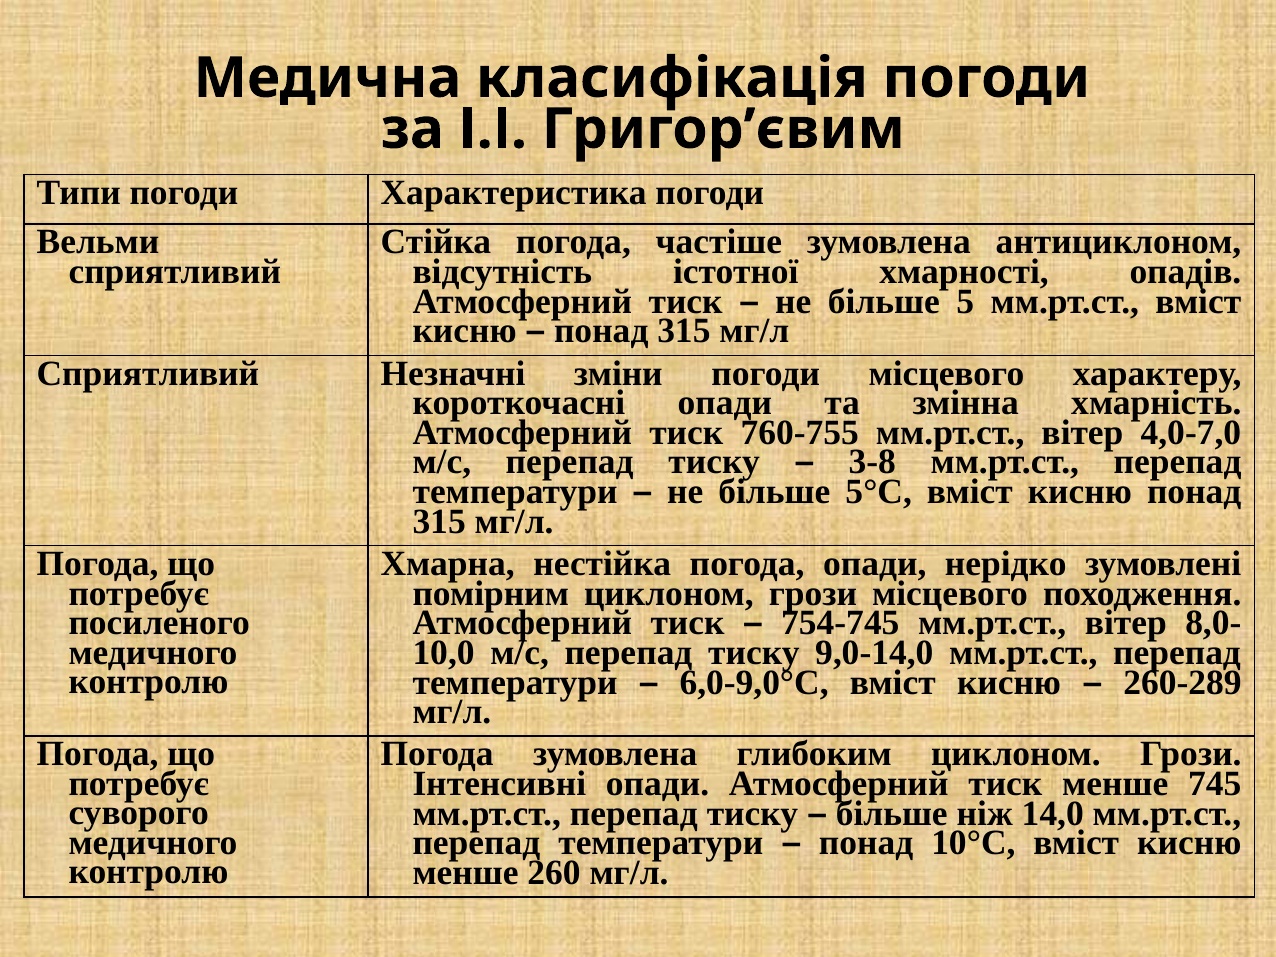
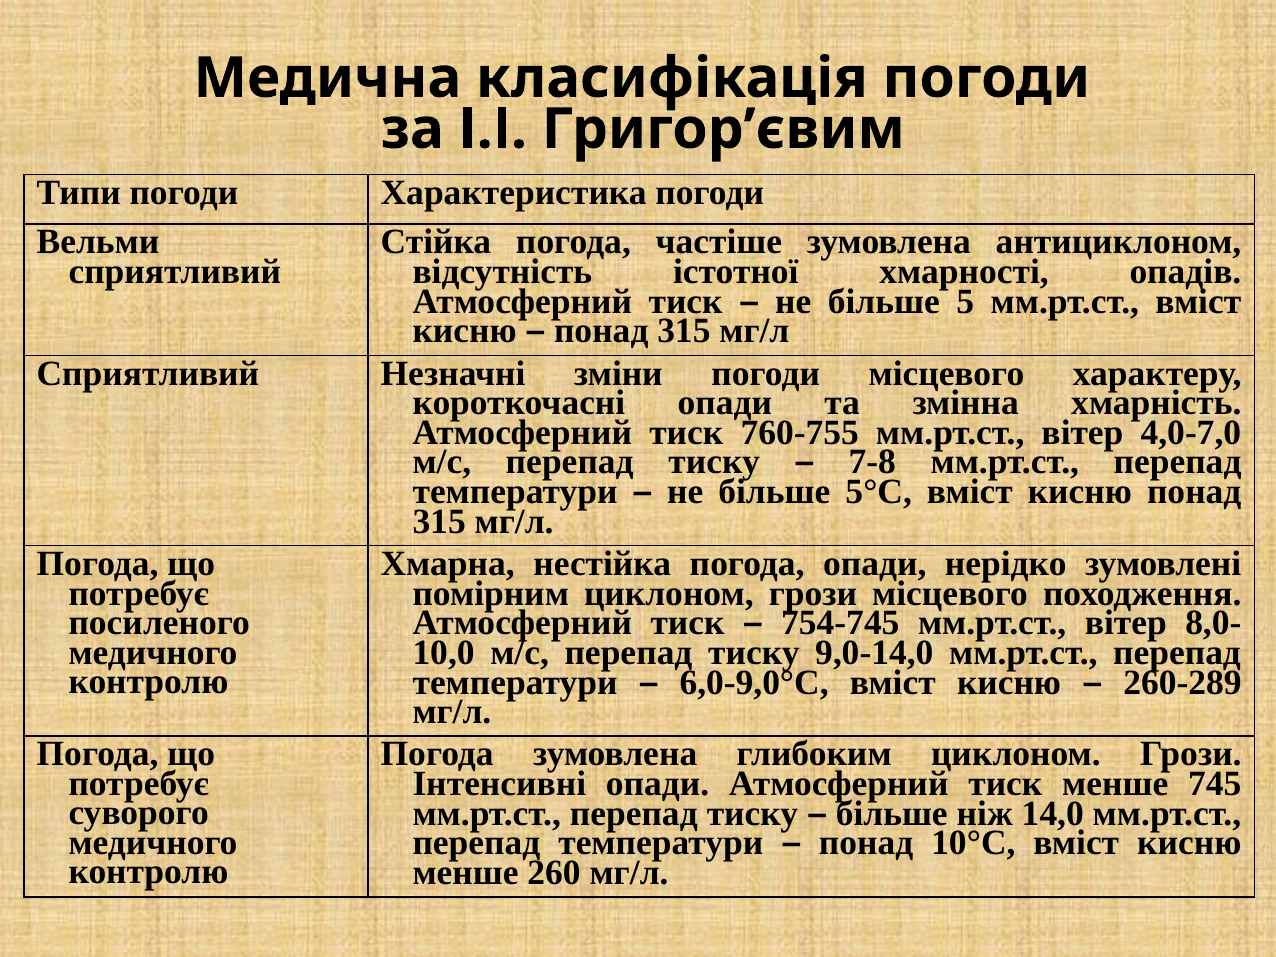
3-8: 3-8 -> 7-8
